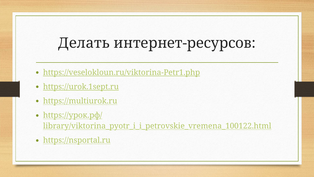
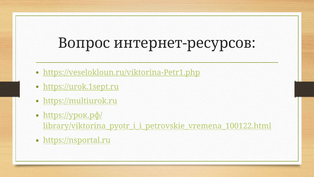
Делать: Делать -> Вопрос
